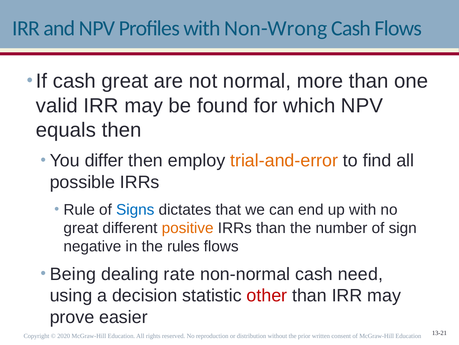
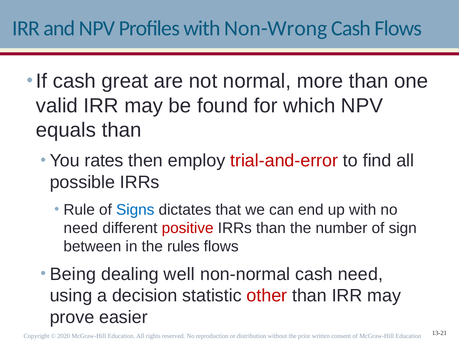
equals then: then -> than
differ: differ -> rates
trial-and-error colour: orange -> red
great at (81, 228): great -> need
positive colour: orange -> red
negative: negative -> between
rate: rate -> well
